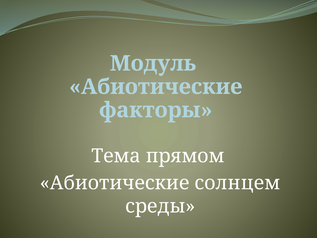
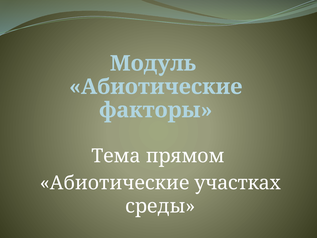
солнцем: солнцем -> участках
